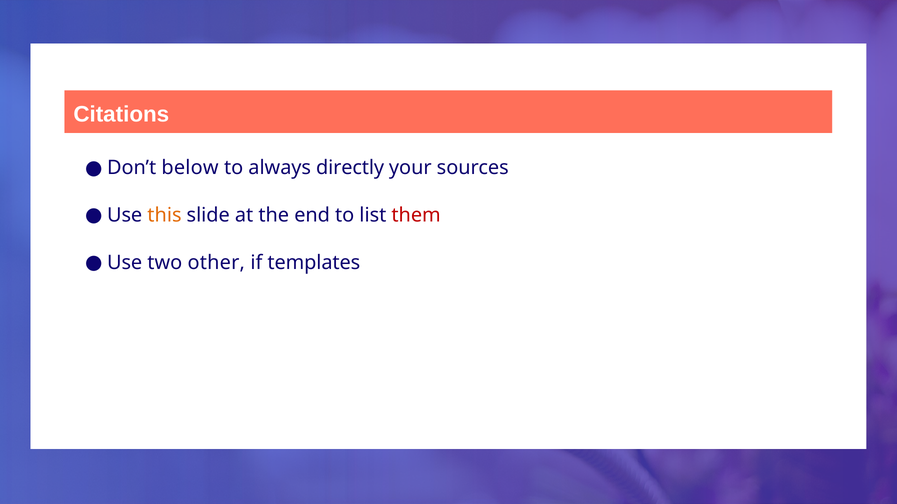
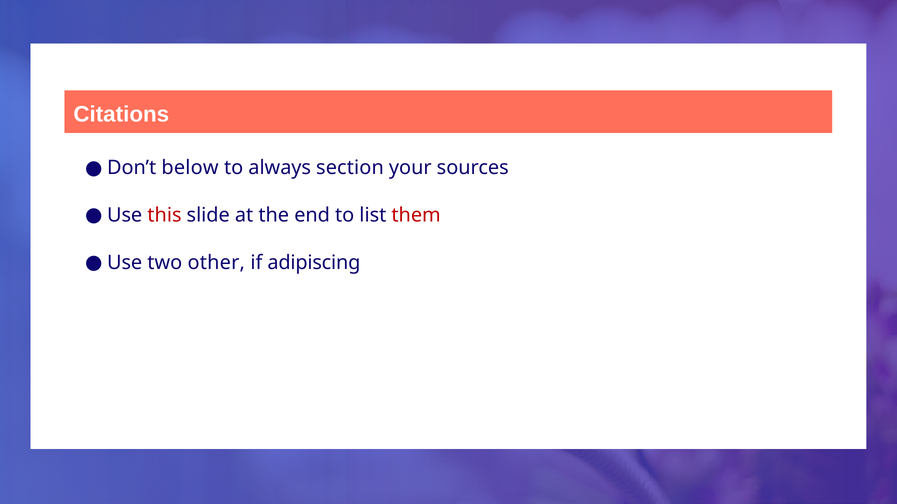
directly: directly -> section
this colour: orange -> red
templates: templates -> adipiscing
